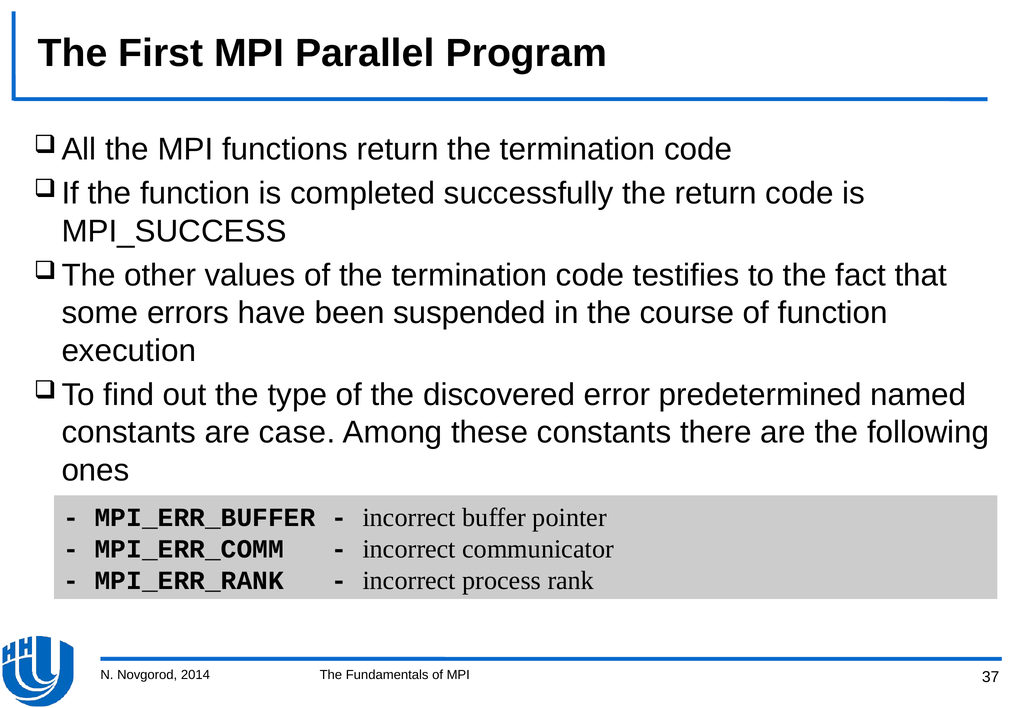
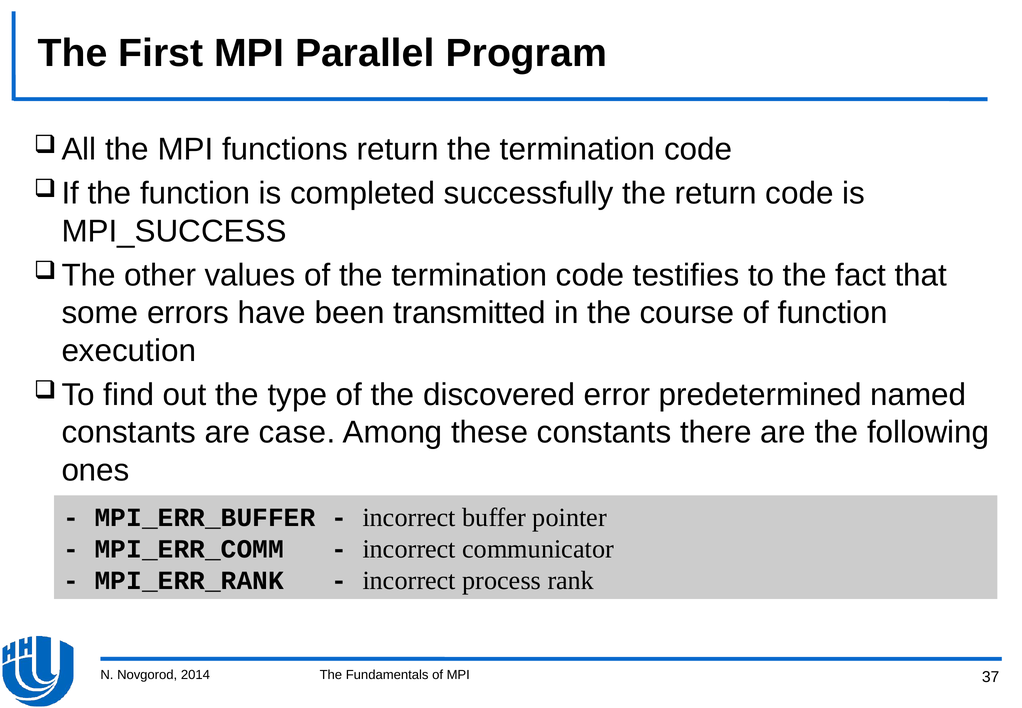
suspended: suspended -> transmitted
